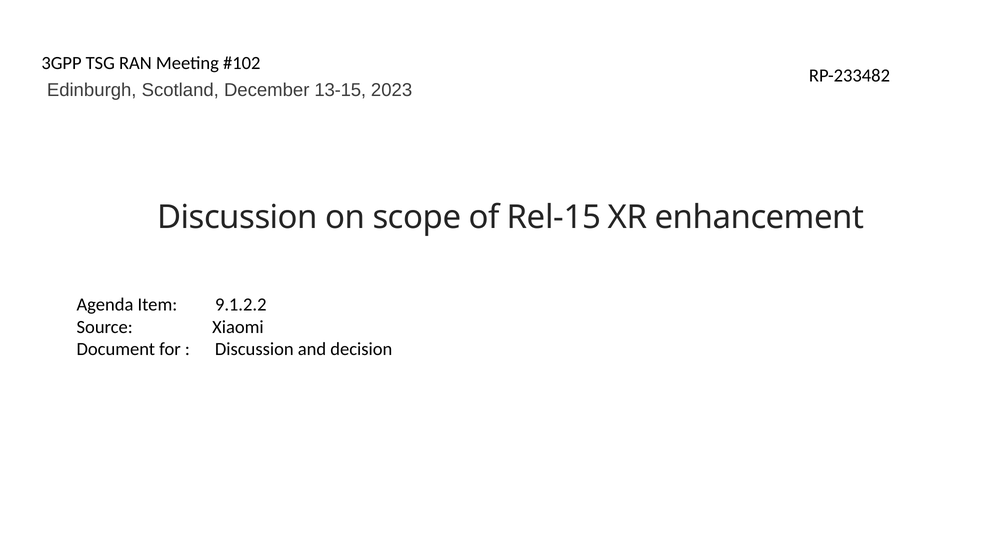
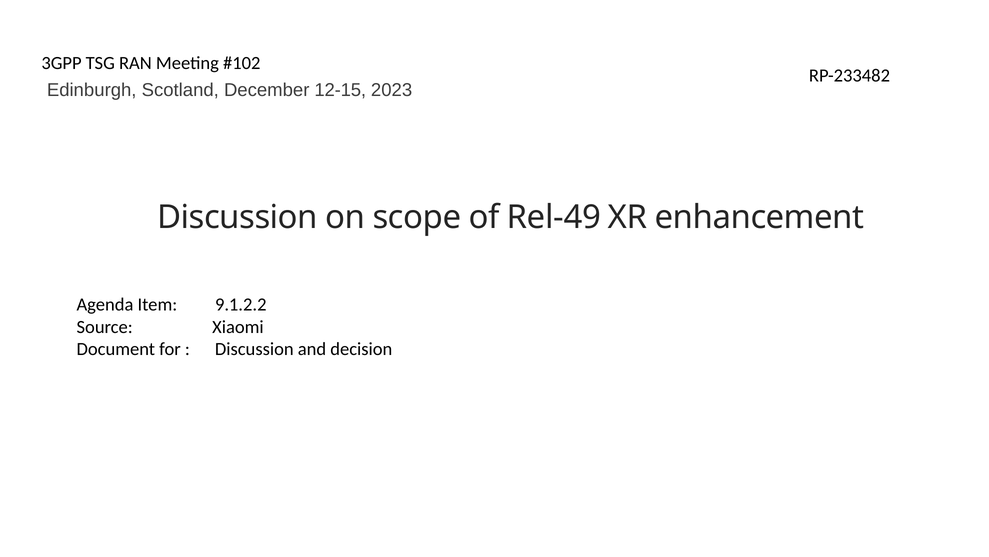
13-15: 13-15 -> 12-15
Rel-15: Rel-15 -> Rel-49
